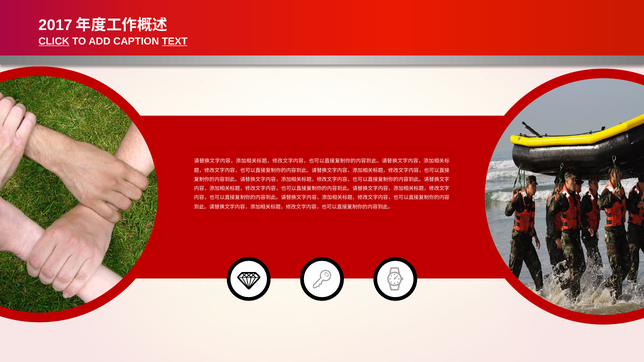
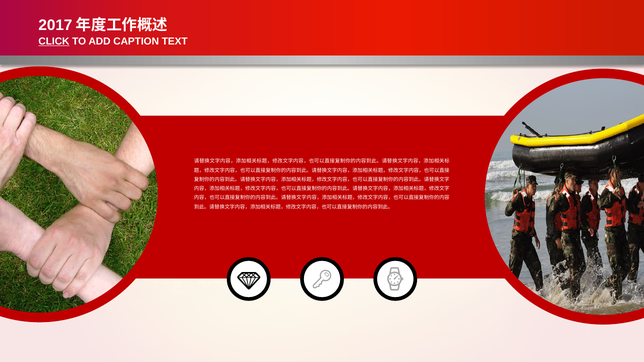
TEXT underline: present -> none
